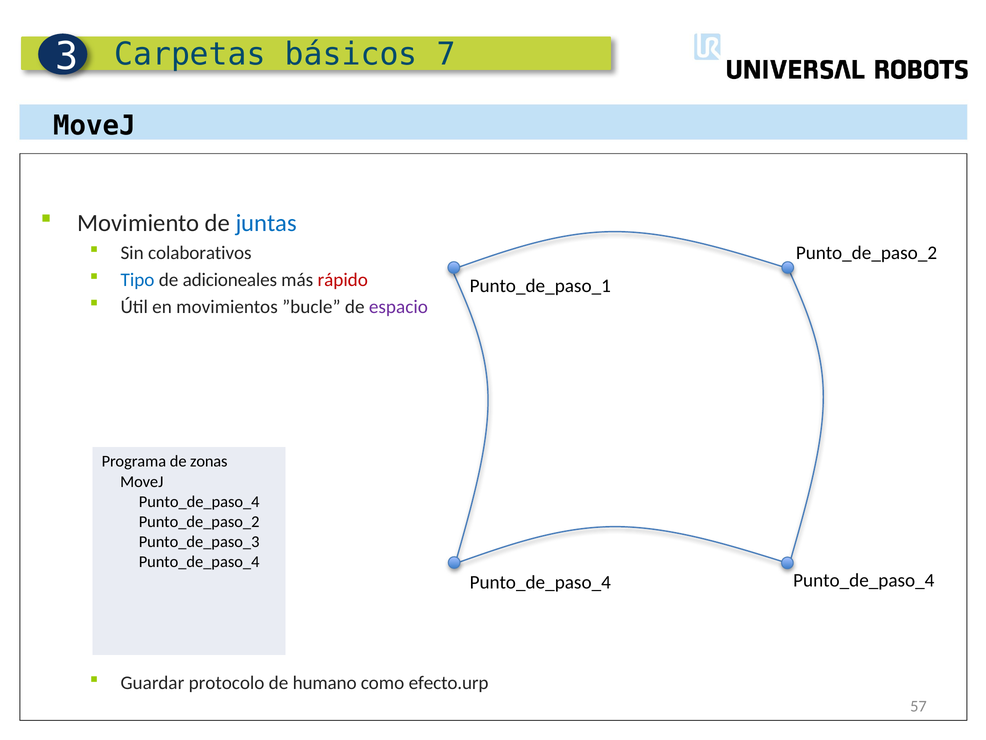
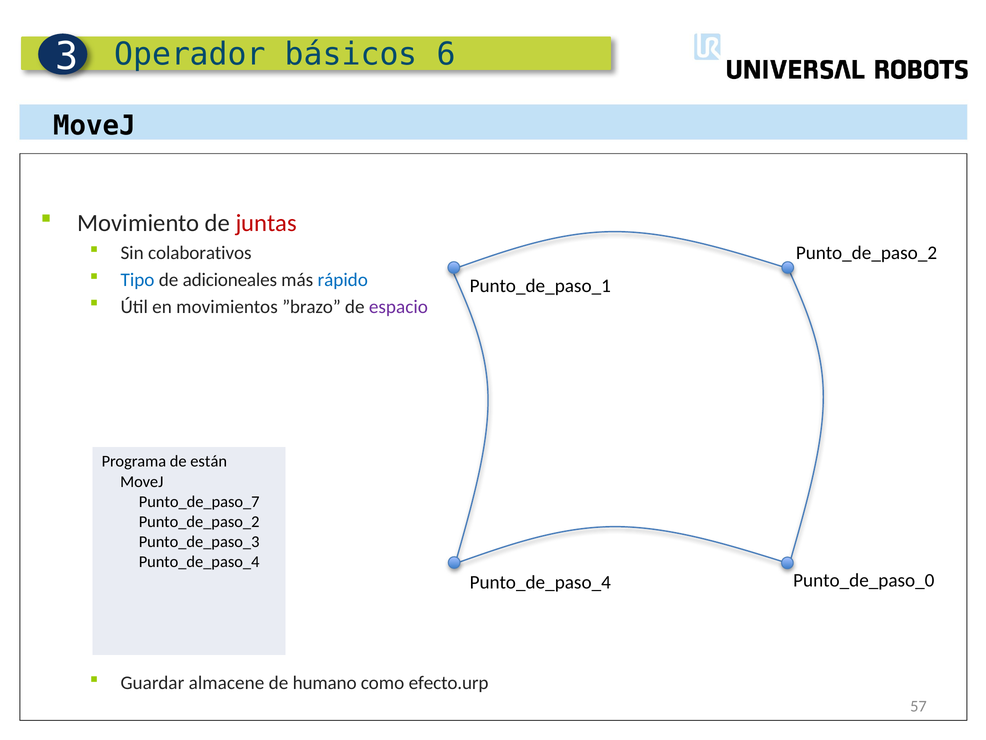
Carpetas: Carpetas -> Operador
7: 7 -> 6
juntas colour: blue -> red
rápido colour: red -> blue
”bucle: ”bucle -> ”brazo
zonas: zonas -> están
Punto_de_paso_4 at (199, 501): Punto_de_paso_4 -> Punto_de_paso_7
Punto_de_paso_4 at (864, 580): Punto_de_paso_4 -> Punto_de_paso_0
protocolo: protocolo -> almacene
